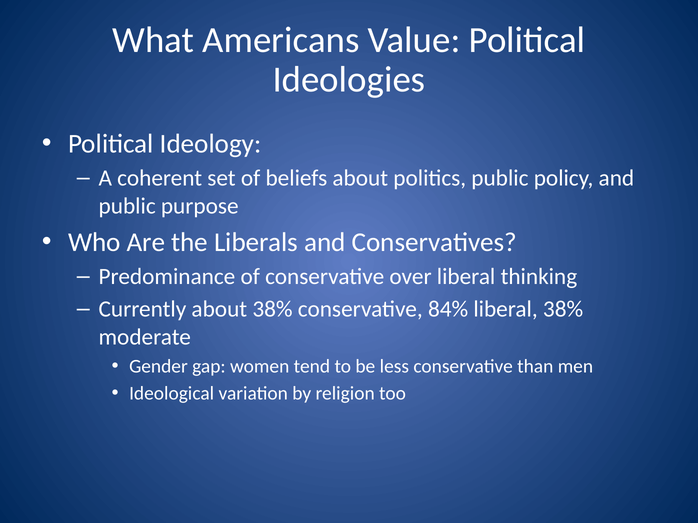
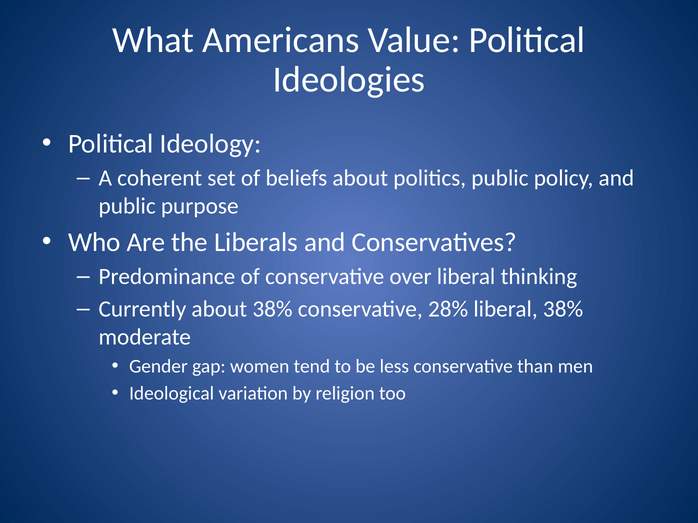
84%: 84% -> 28%
